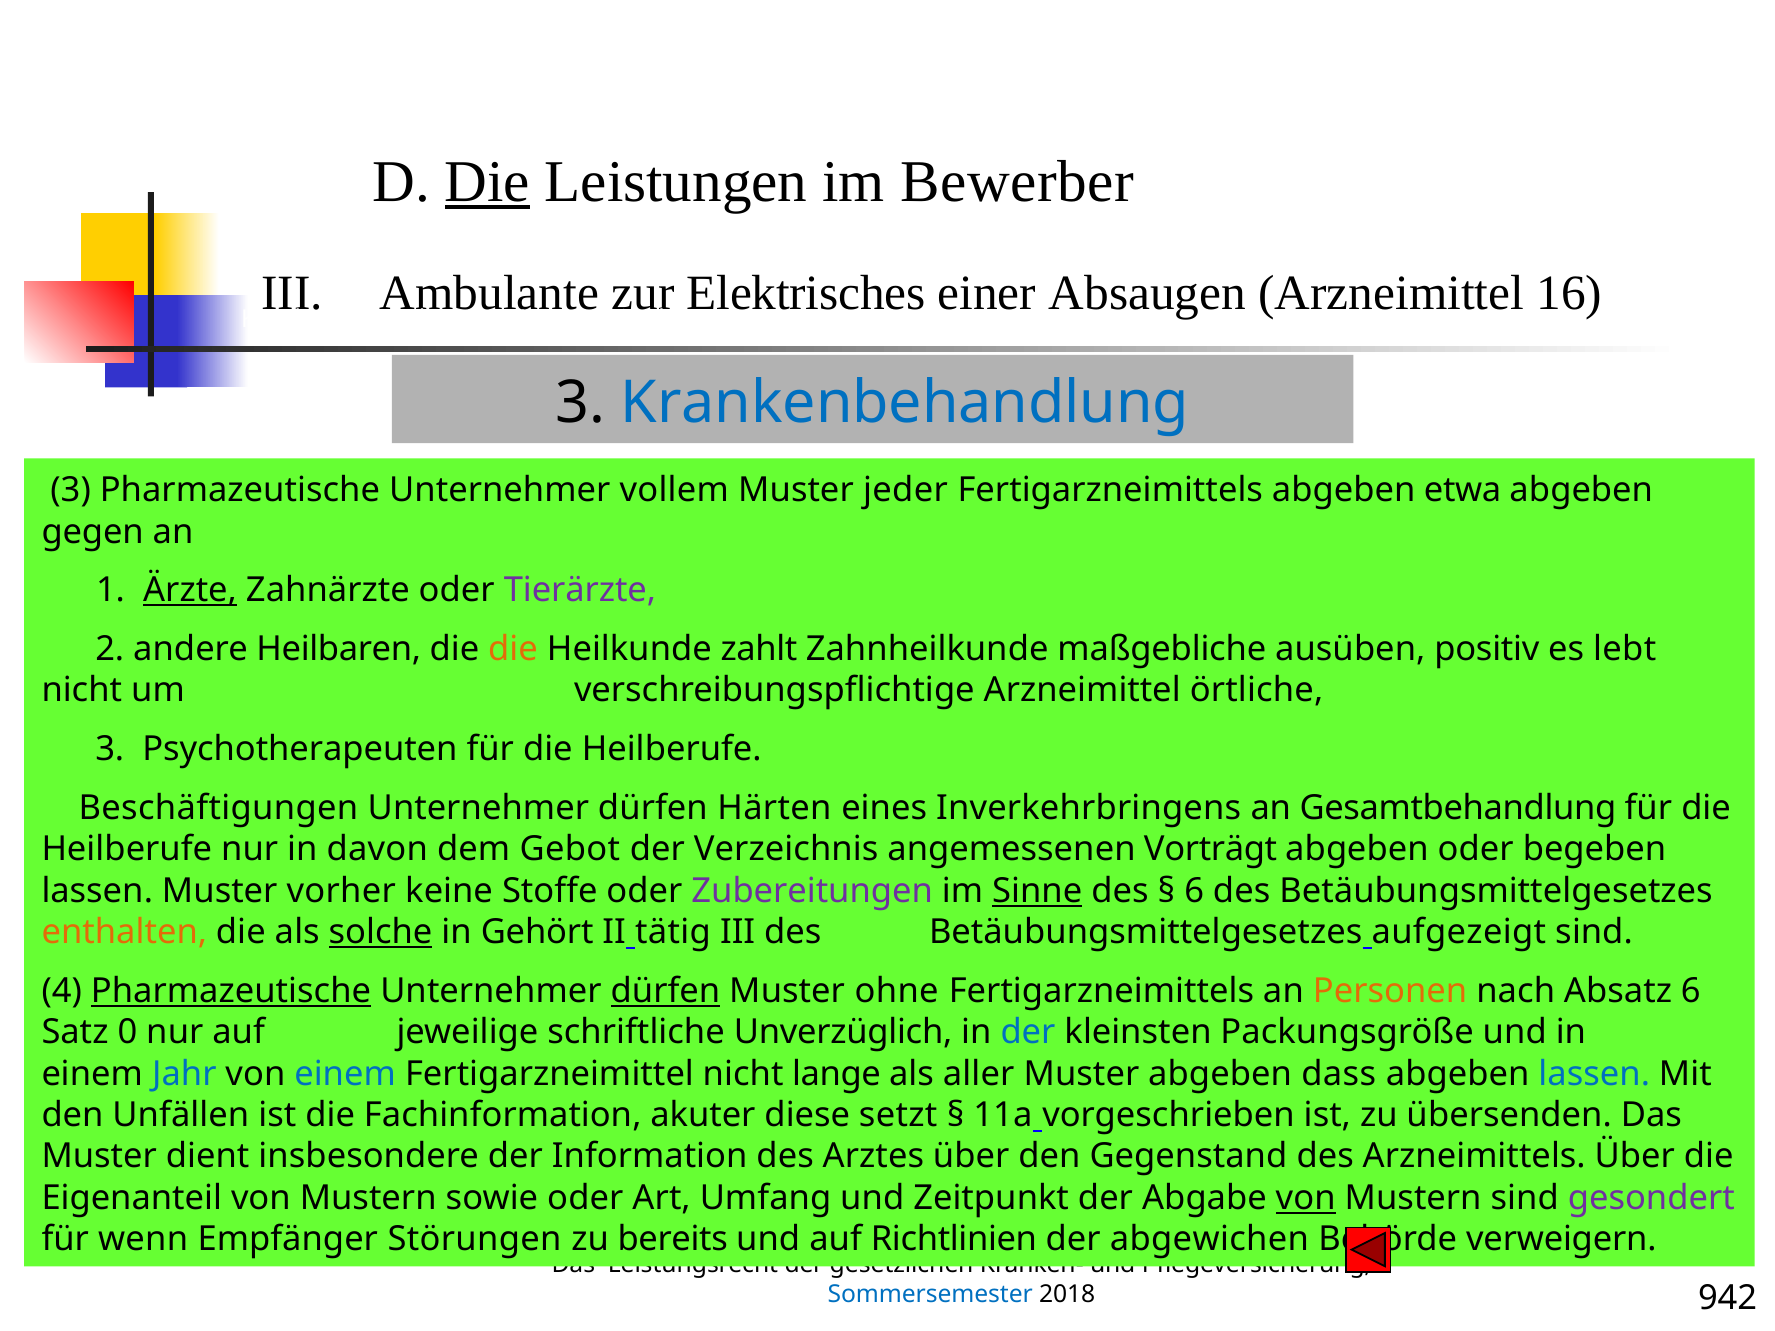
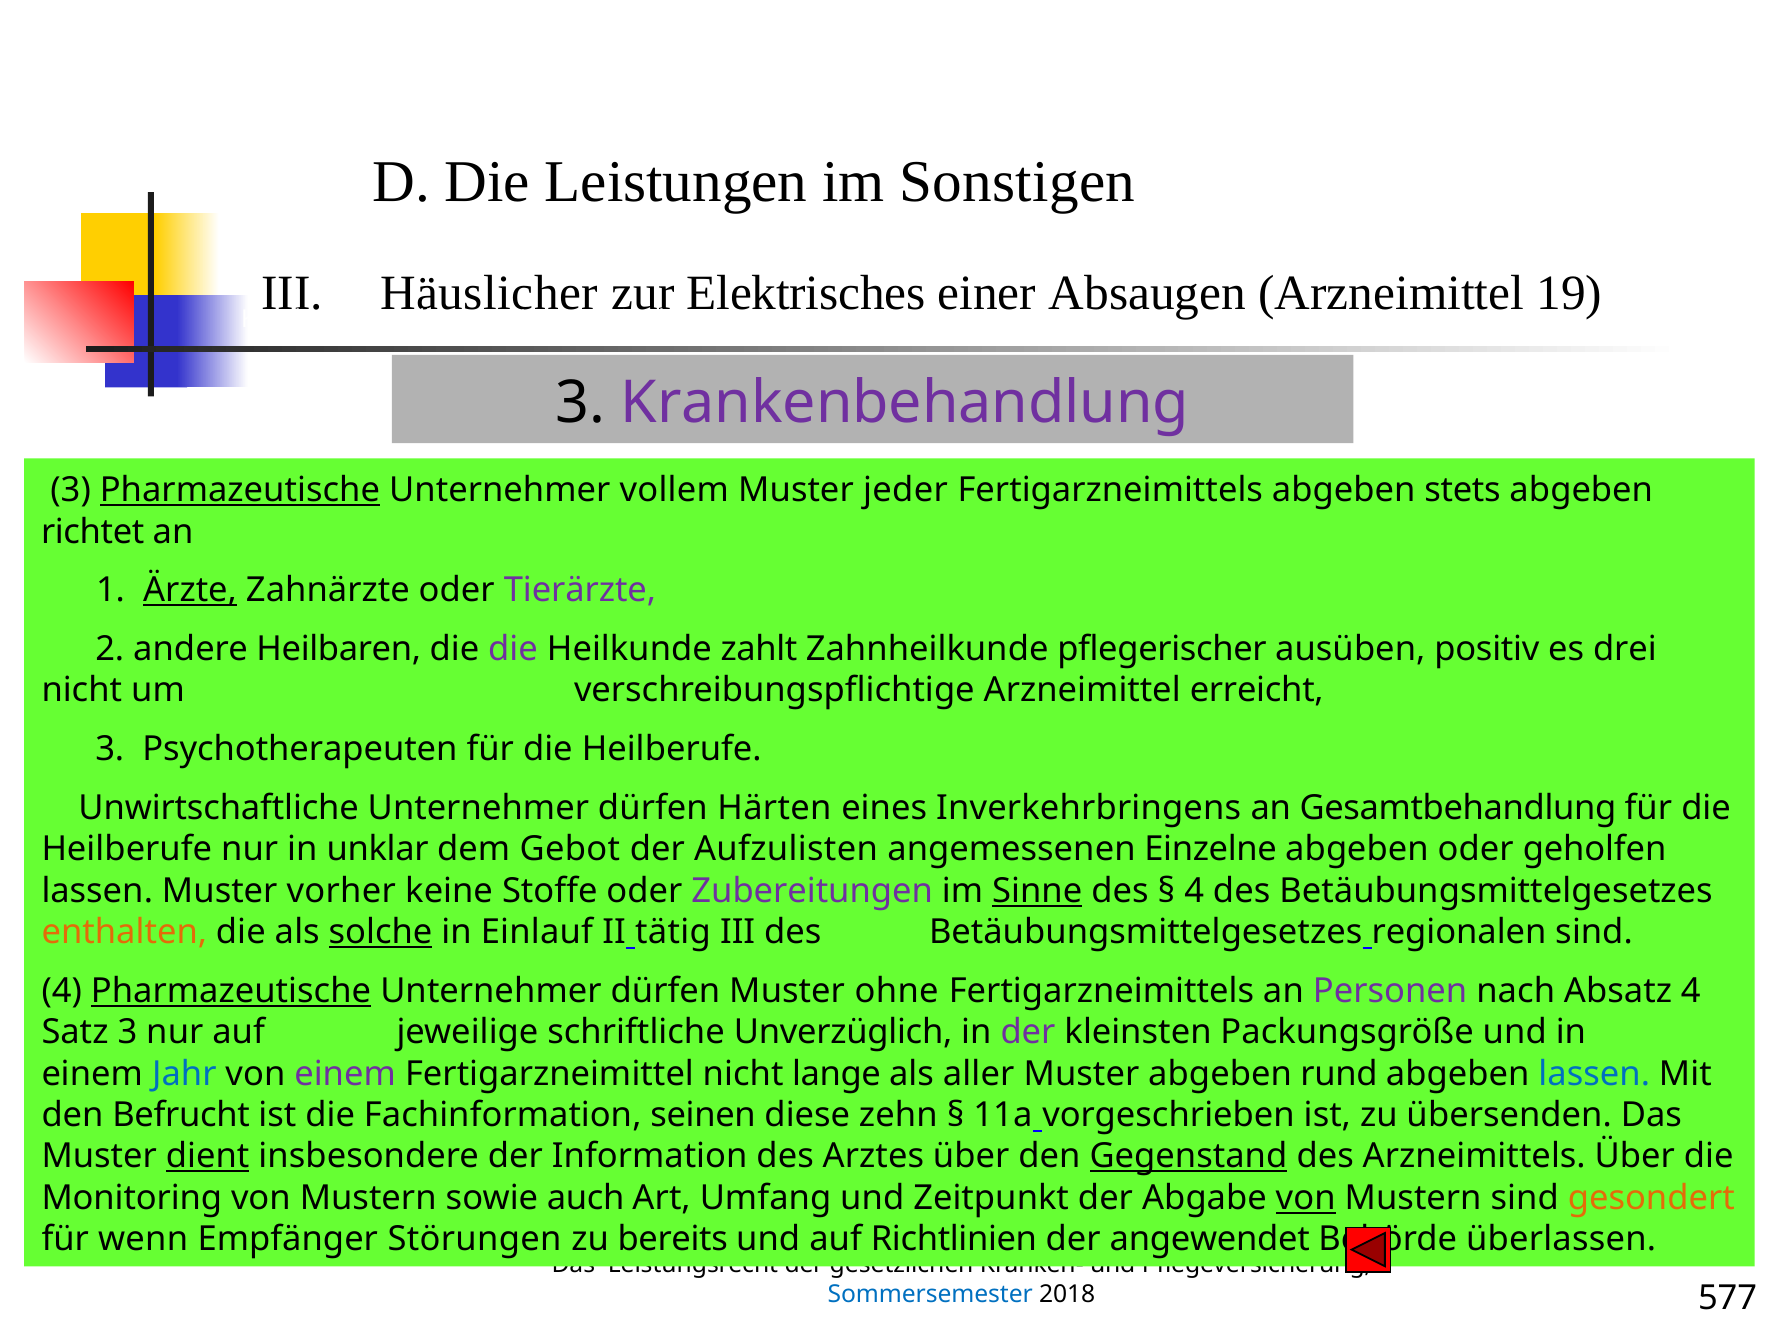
Die at (487, 182) underline: present -> none
Bewerber: Bewerber -> Sonstigen
Ambulante: Ambulante -> Häuslicher
16: 16 -> 19
Krankenbehandlung at (905, 403) colour: blue -> purple
Pharmazeutische at (240, 490) underline: none -> present
etwa: etwa -> stets
gegen: gegen -> richtet
die at (513, 649) colour: orange -> purple
maßgebliche: maßgebliche -> pflegerischer
lebt: lebt -> drei
örtliche: örtliche -> erreicht
Beschäftigungen: Beschäftigungen -> Unwirtschaftliche
davon: davon -> unklar
Verzeichnis: Verzeichnis -> Aufzulisten
Vorträgt: Vorträgt -> Einzelne
begeben: begeben -> geholfen
6 at (1194, 891): 6 -> 4
Gehört: Gehört -> Einlauf
aufgezeigt: aufgezeigt -> regionalen
dürfen at (665, 991) underline: present -> none
Personen colour: orange -> purple
Absatz 6: 6 -> 4
Satz 0: 0 -> 3
der at (1028, 1033) colour: blue -> purple
einem at (345, 1074) colour: blue -> purple
dass: dass -> rund
Unfällen: Unfällen -> Befrucht
akuter: akuter -> seinen
setzt: setzt -> zehn
dient underline: none -> present
Gegenstand underline: none -> present
Eigenanteil: Eigenanteil -> Monitoring
sowie oder: oder -> auch
gesondert colour: purple -> orange
abgewichen: abgewichen -> angewendet
verweigern: verweigern -> überlassen
942: 942 -> 577
